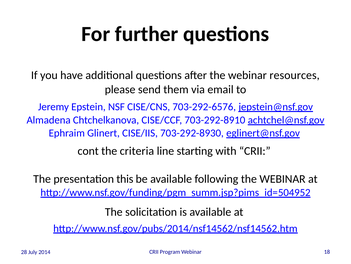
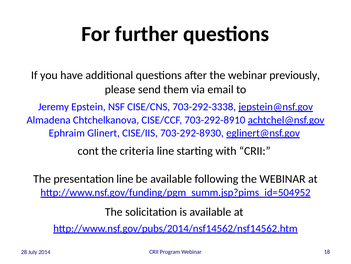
resources: resources -> previously
703-292-6576: 703-292-6576 -> 703-292-3338
presentation this: this -> line
